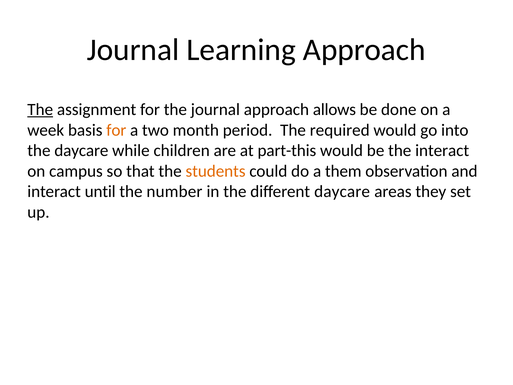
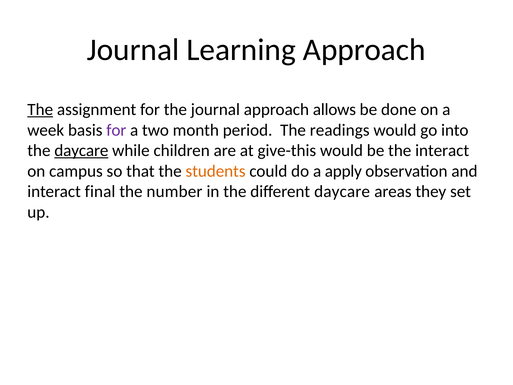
for at (116, 130) colour: orange -> purple
required: required -> readings
daycare at (81, 150) underline: none -> present
part-this: part-this -> give-this
them: them -> apply
until: until -> final
